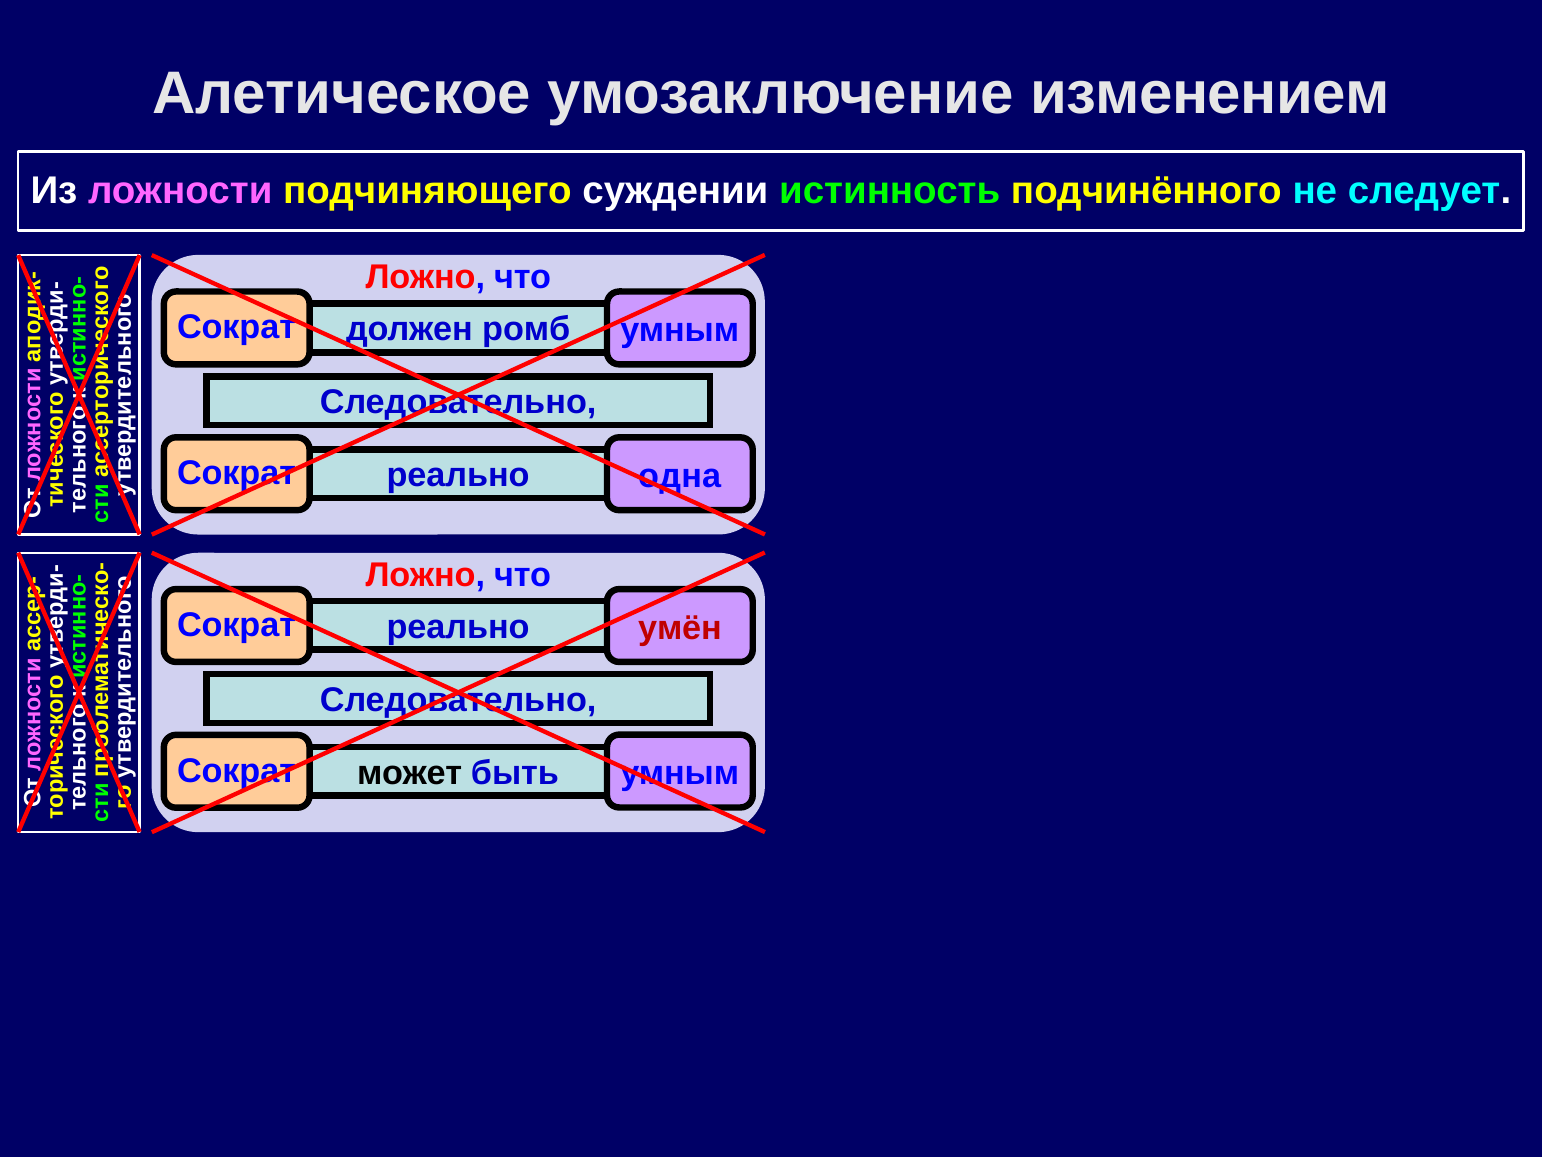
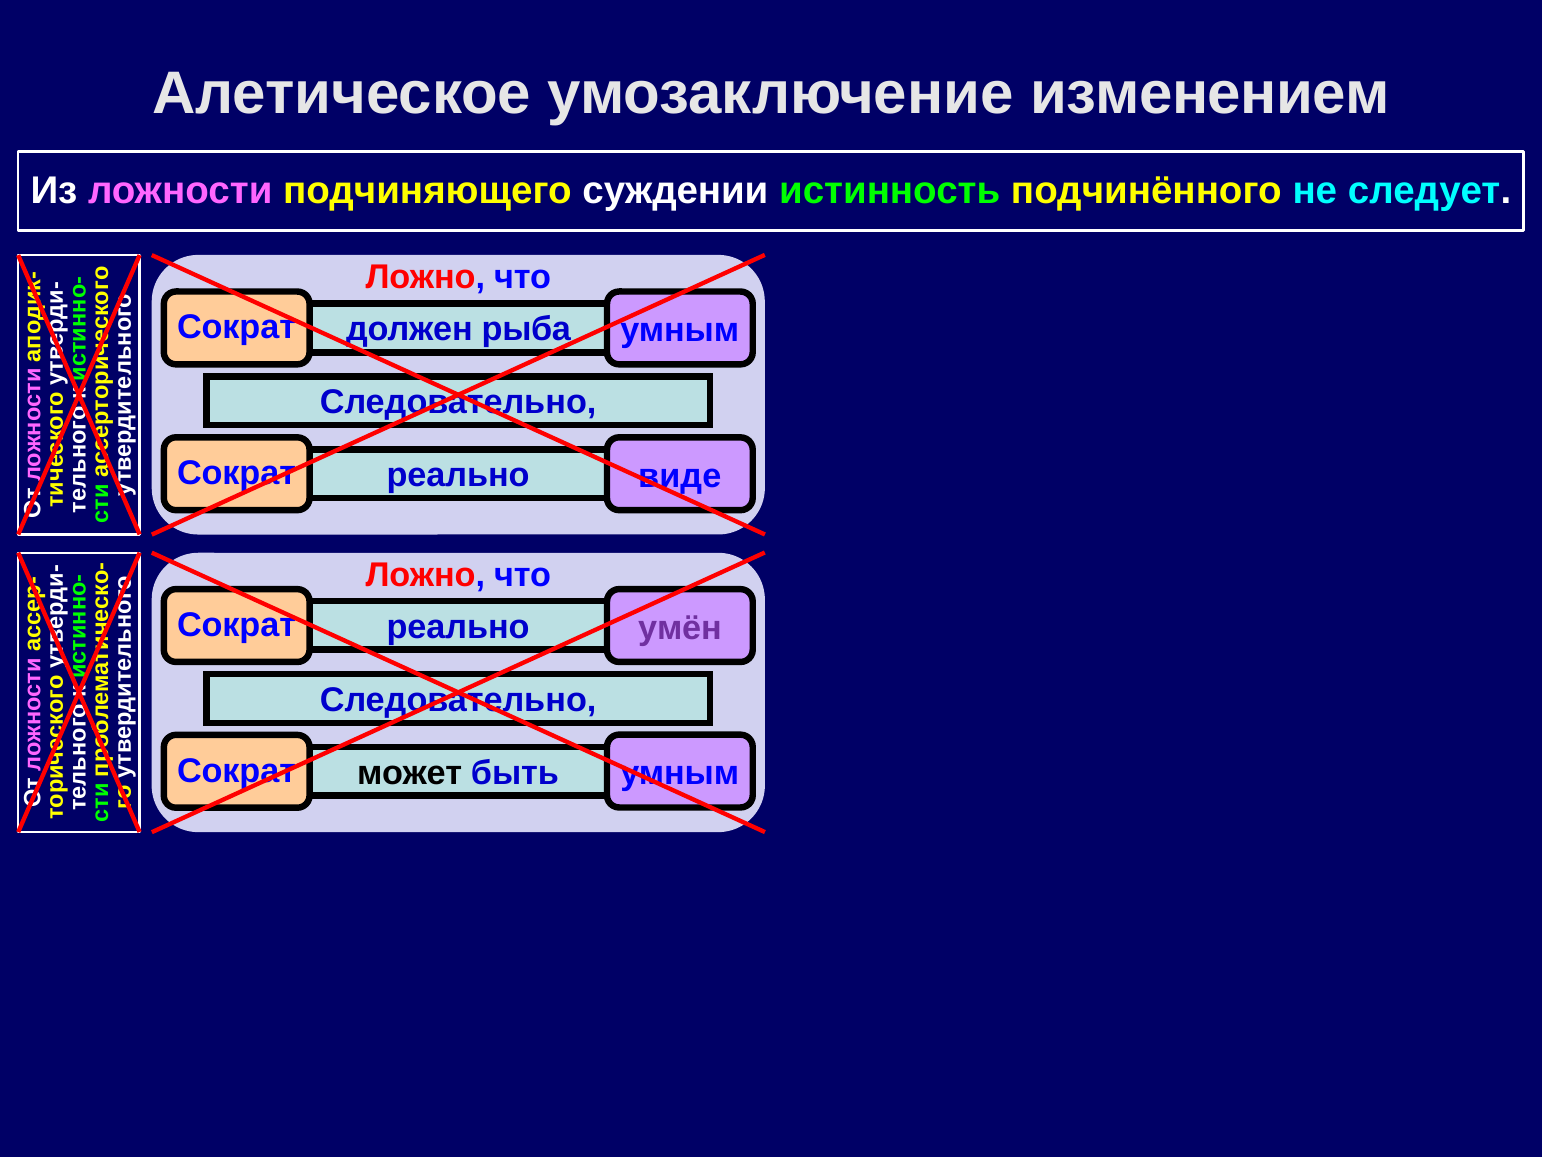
ромб: ромб -> рыба
одна: одна -> виде
умён colour: red -> purple
